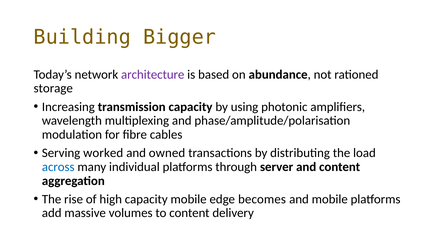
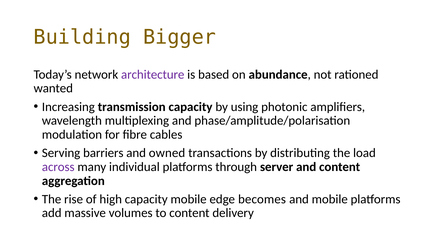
storage: storage -> wanted
worked: worked -> barriers
across colour: blue -> purple
